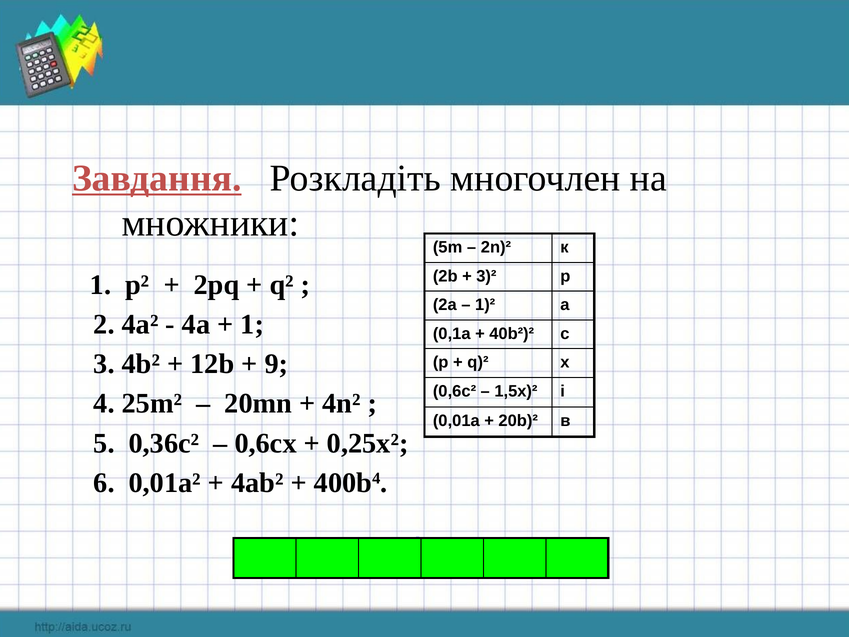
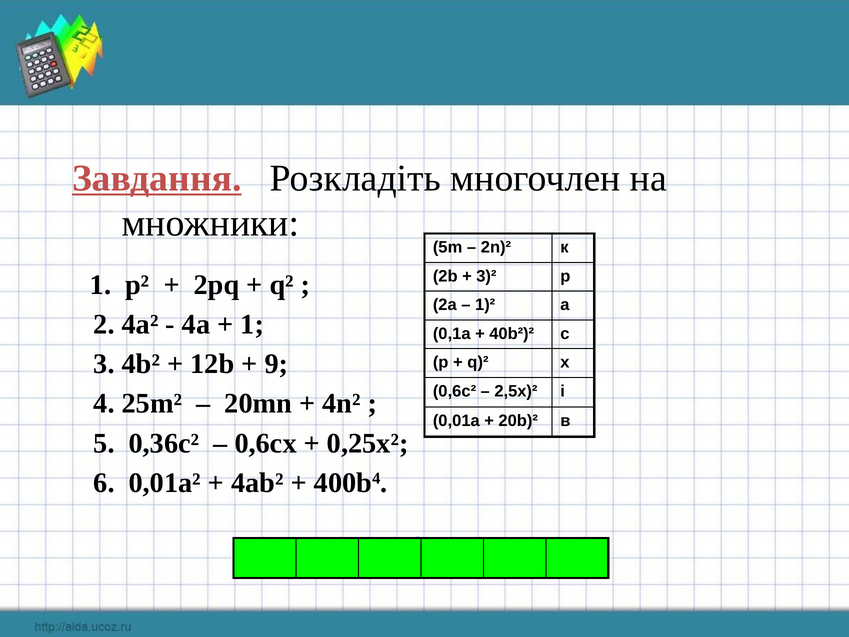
1,5x)²: 1,5x)² -> 2,5x)²
